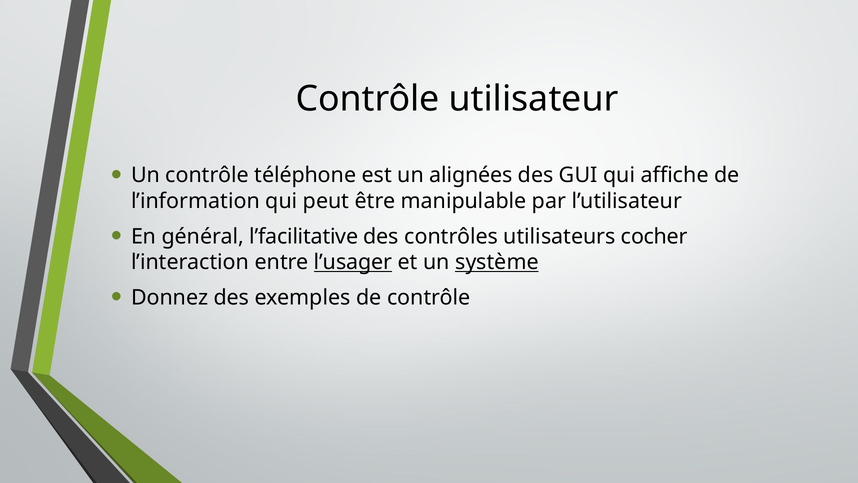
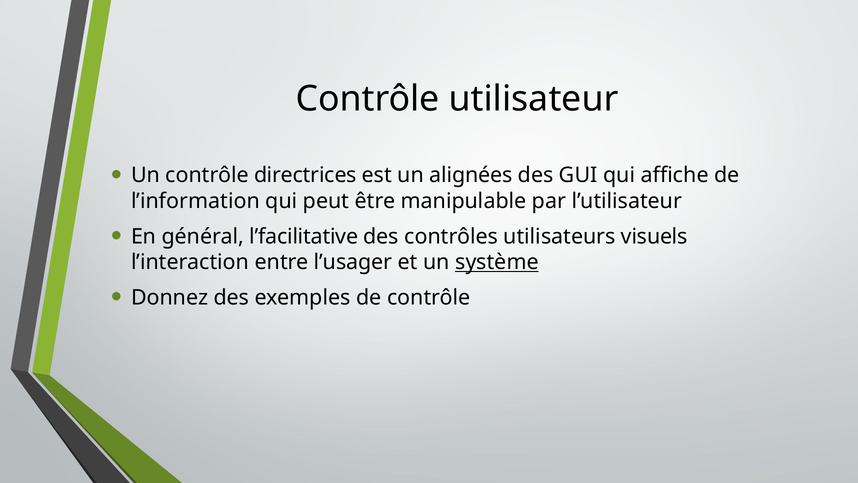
téléphone: téléphone -> directrices
cocher: cocher -> visuels
l’usager underline: present -> none
